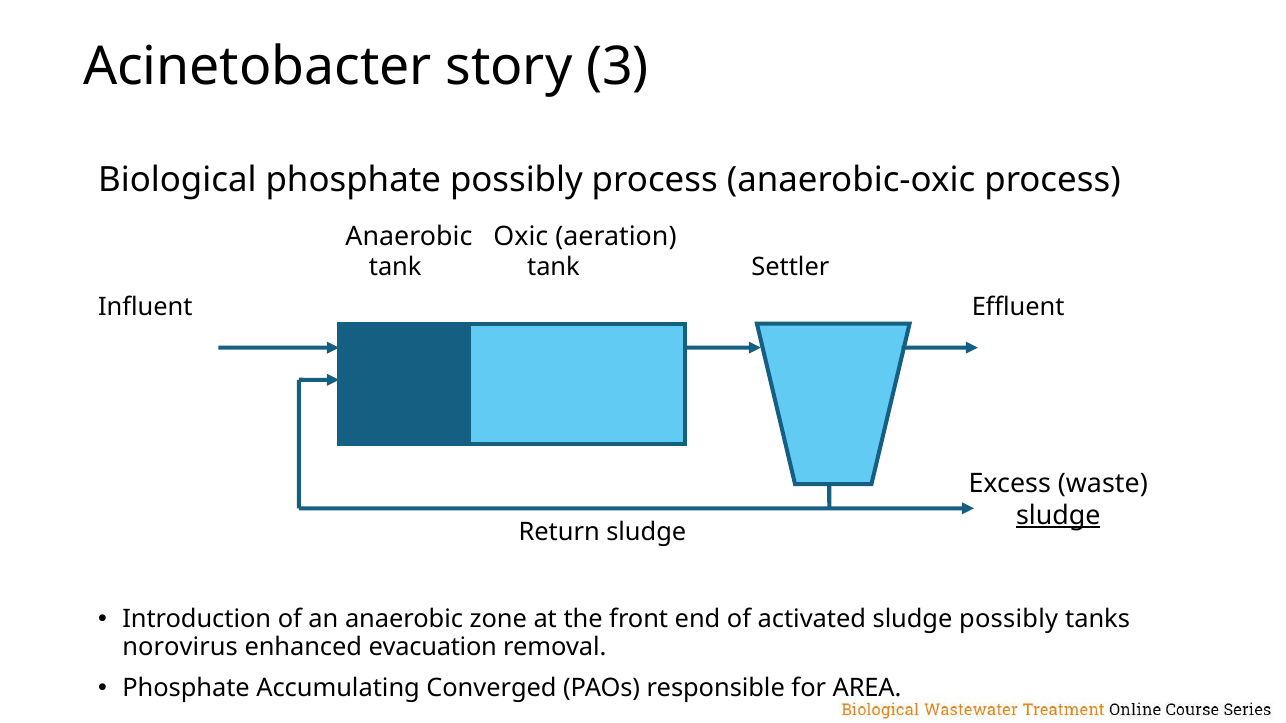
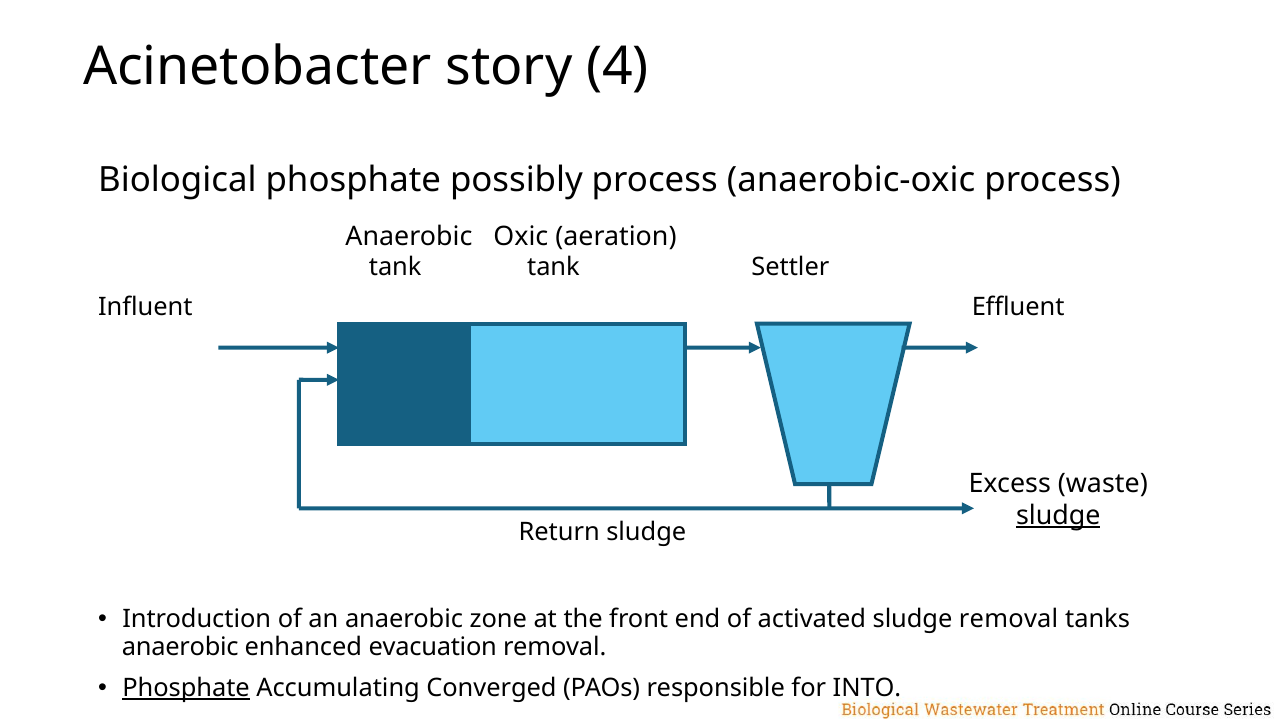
3: 3 -> 4
sludge possibly: possibly -> removal
norovirus at (180, 647): norovirus -> anaerobic
Phosphate at (186, 688) underline: none -> present
AREA: AREA -> INTO
